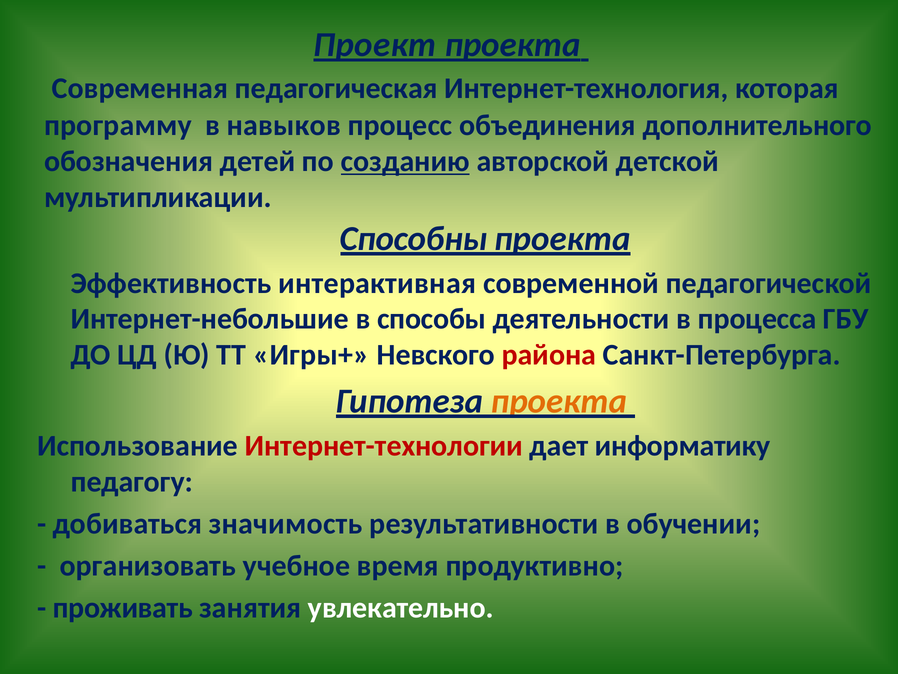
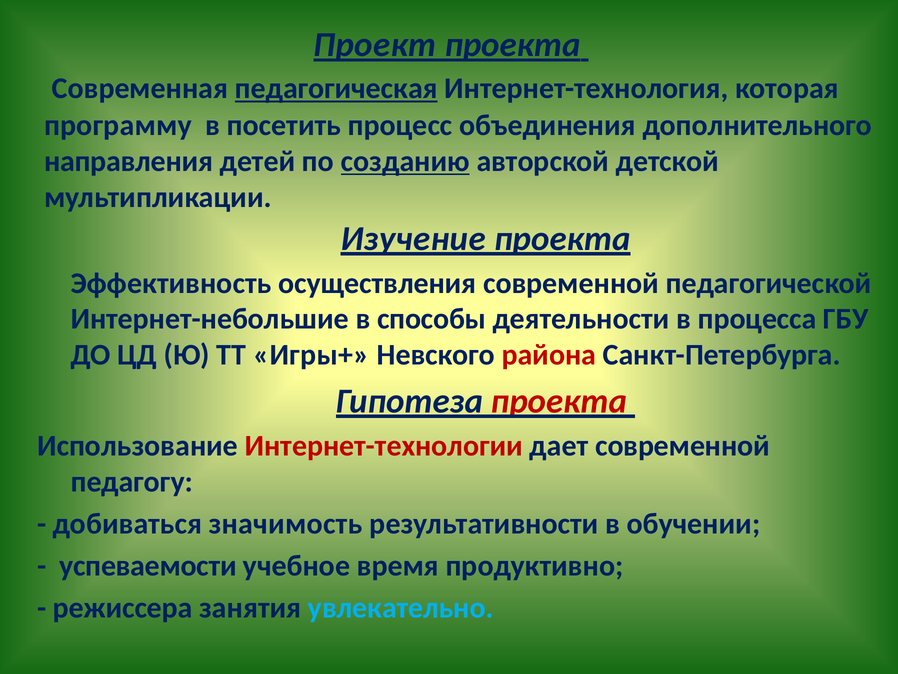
педагогическая underline: none -> present
навыков: навыков -> посетить
обозначения: обозначения -> направления
Способны: Способны -> Изучение
интерактивная: интерактивная -> осуществления
проекта at (559, 401) colour: orange -> red
дает информатику: информатику -> современной
организовать: организовать -> успеваемости
проживать: проживать -> режиссера
увлекательно colour: white -> light blue
